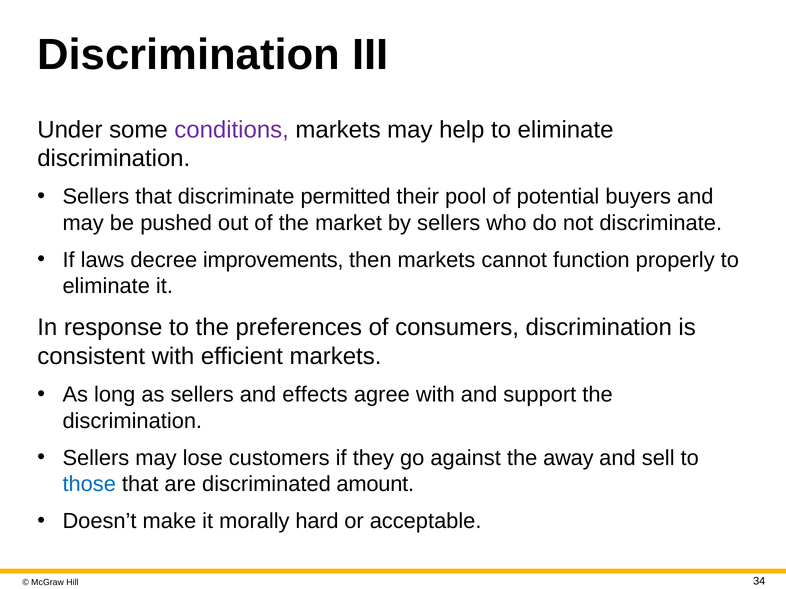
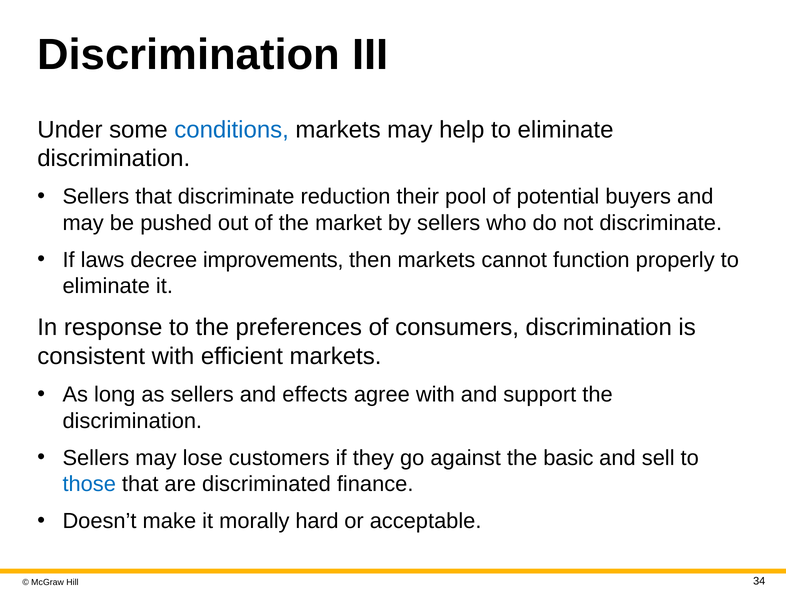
conditions colour: purple -> blue
permitted: permitted -> reduction
away: away -> basic
amount: amount -> finance
